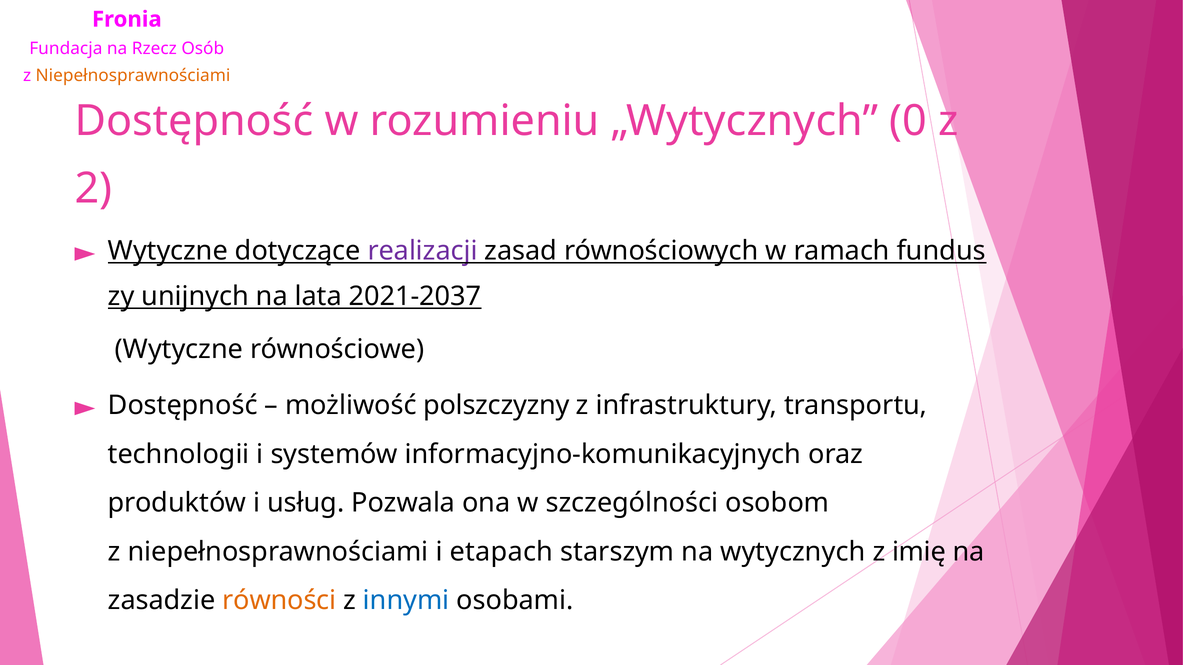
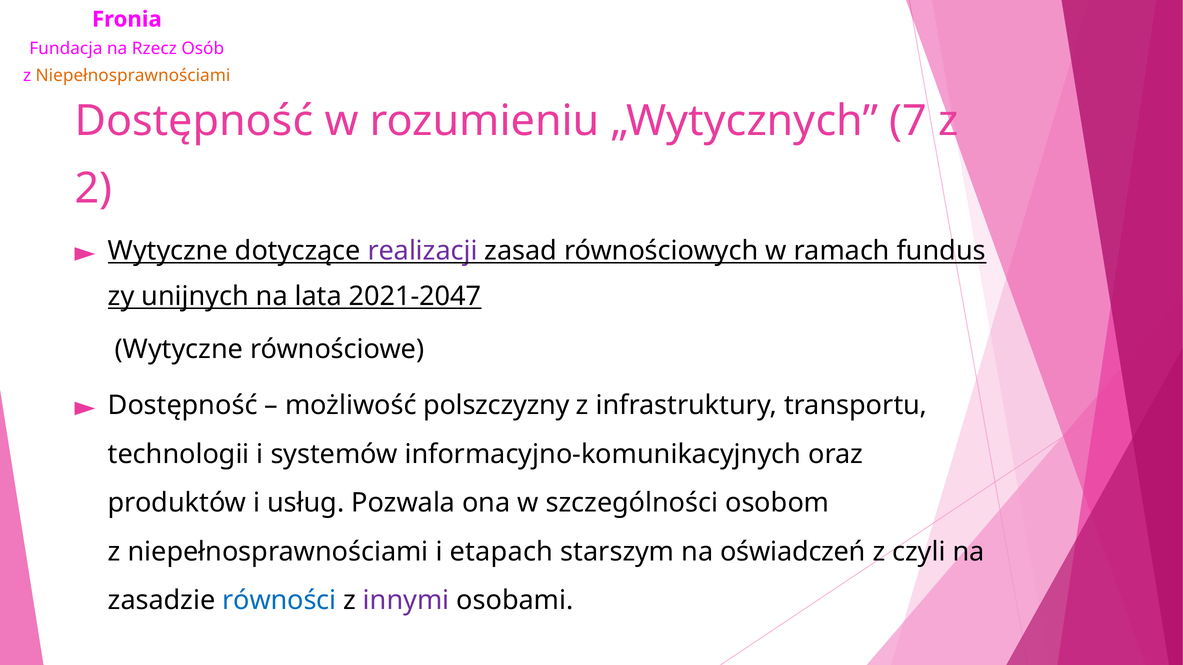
0: 0 -> 7
2021-2037: 2021-2037 -> 2021-2047
wytycznych: wytycznych -> oświadczeń
imię: imię -> czyli
równości colour: orange -> blue
innymi colour: blue -> purple
